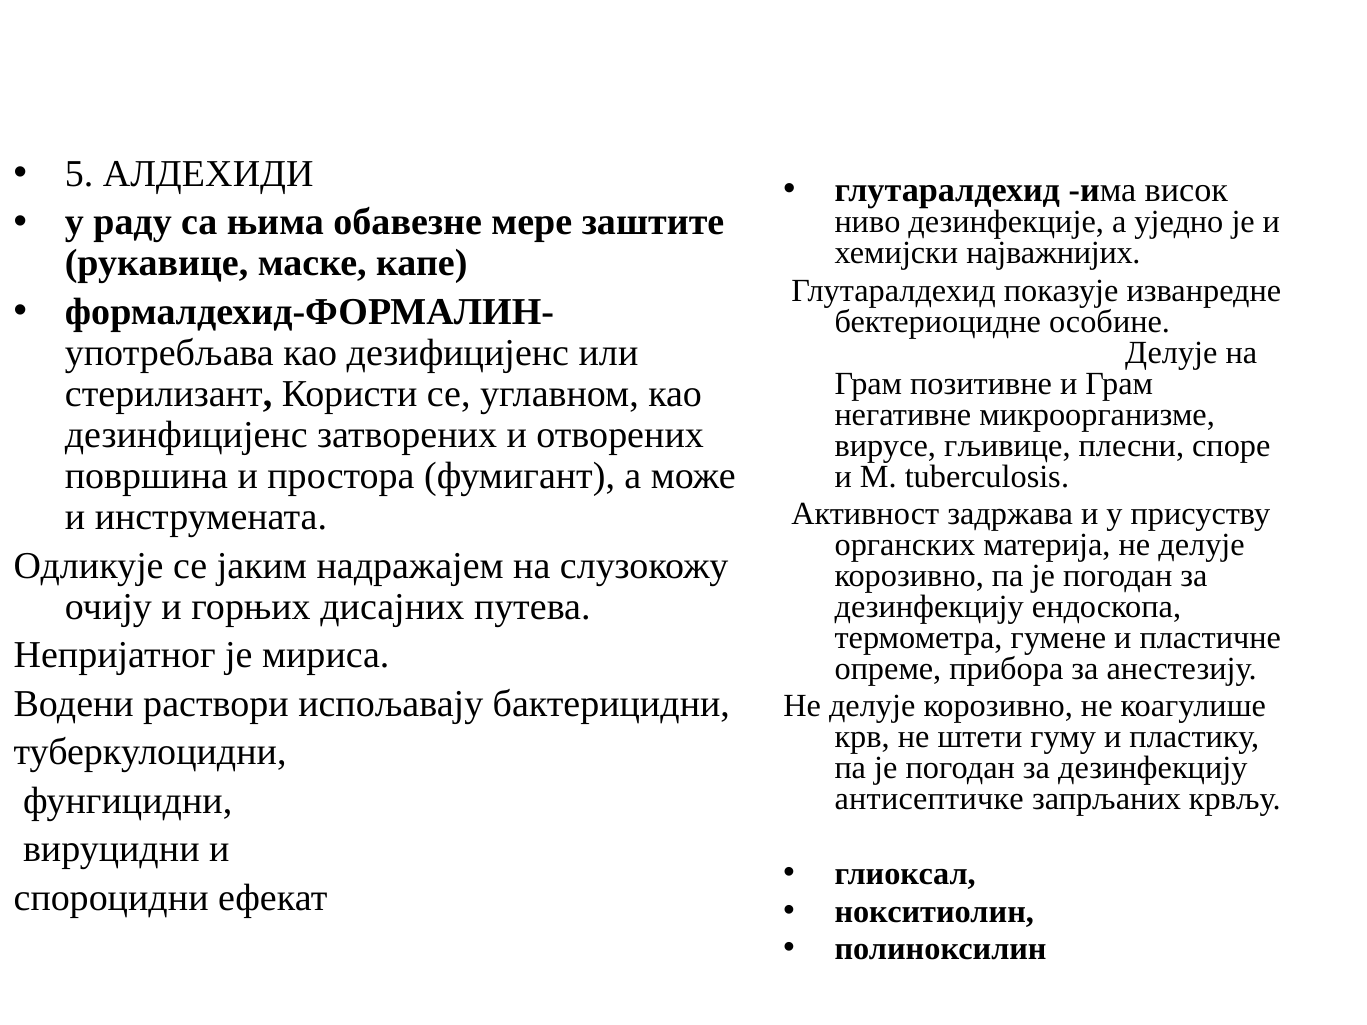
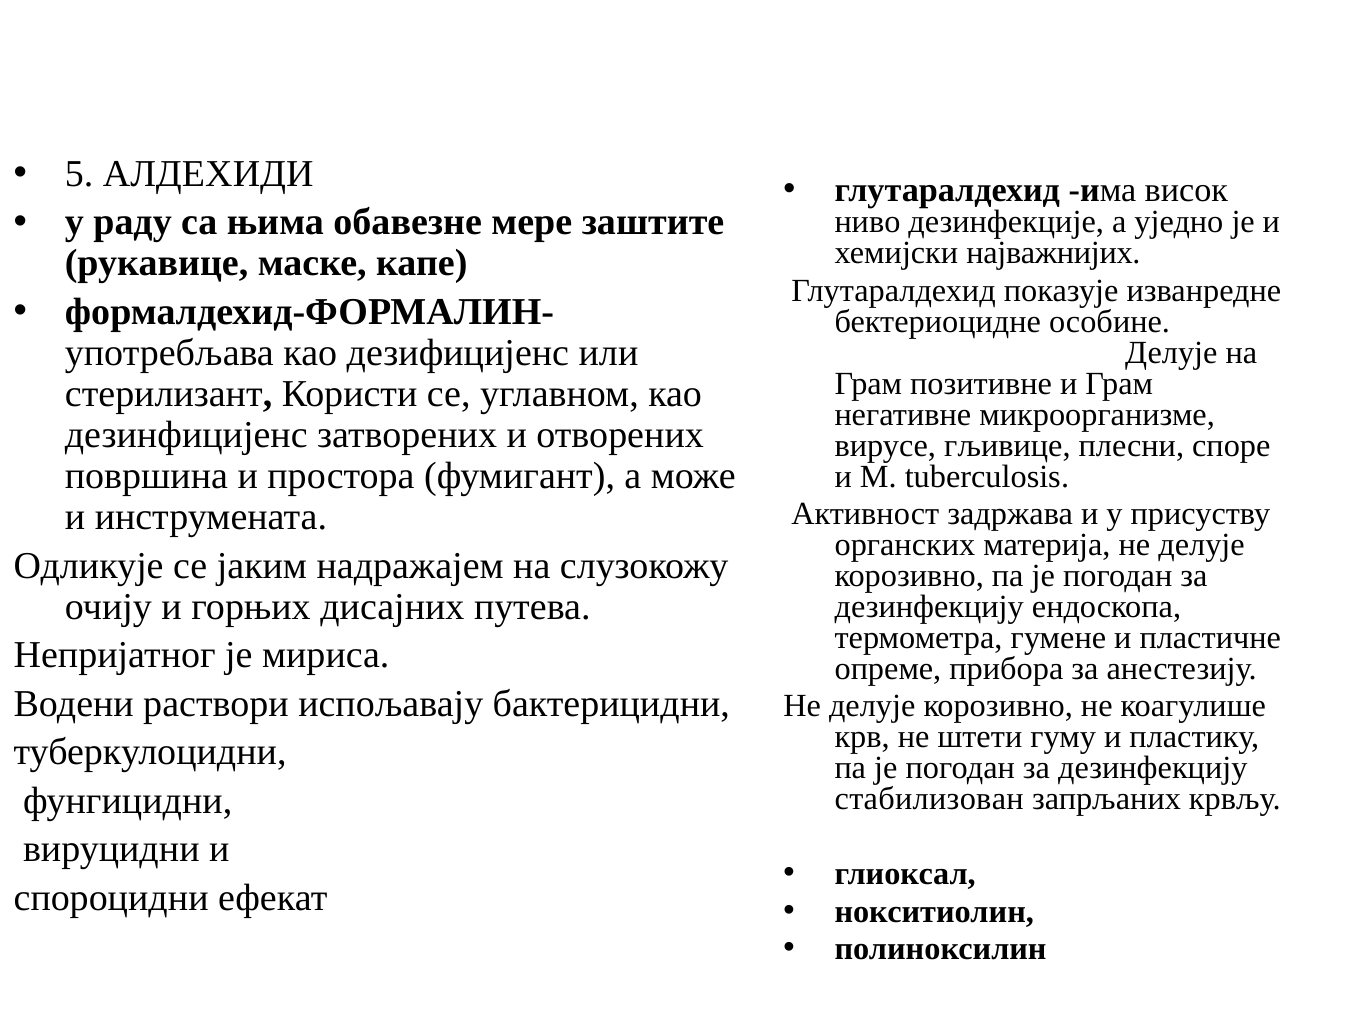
антисептичке: антисептичке -> стабилизован
